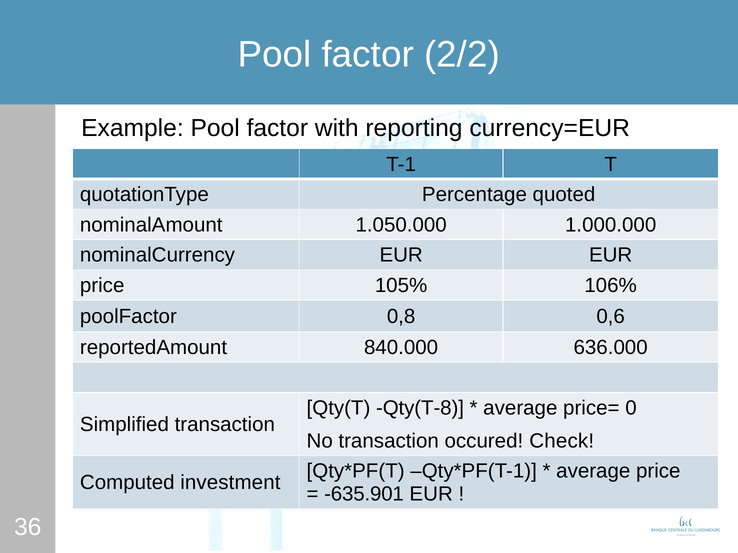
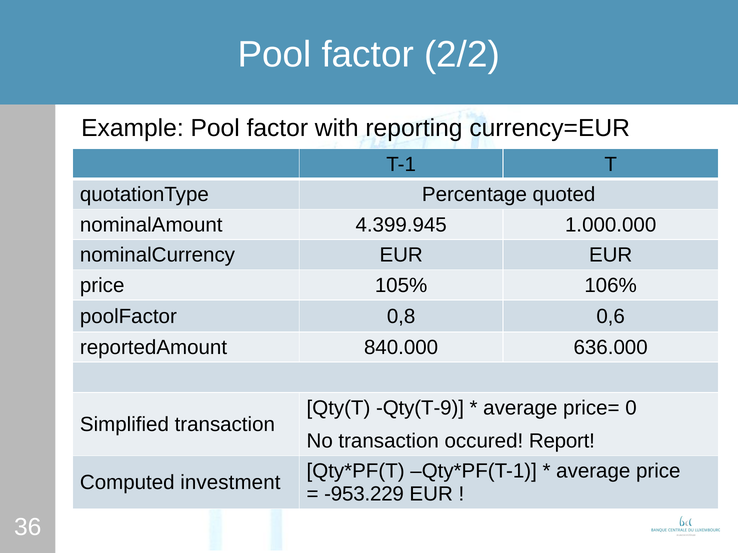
1.050.000: 1.050.000 -> 4.399.945
Qty(T-8: Qty(T-8 -> Qty(T-9
Check: Check -> Report
-635.901: -635.901 -> -953.229
